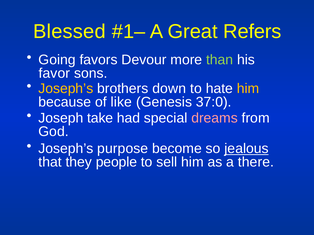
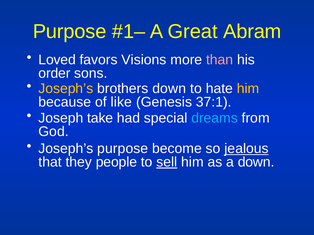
Blessed at (69, 31): Blessed -> Purpose
Refers: Refers -> Abram
Going: Going -> Loved
Devour: Devour -> Visions
than colour: light green -> pink
favor: favor -> order
37:0: 37:0 -> 37:1
dreams colour: pink -> light blue
sell underline: none -> present
a there: there -> down
